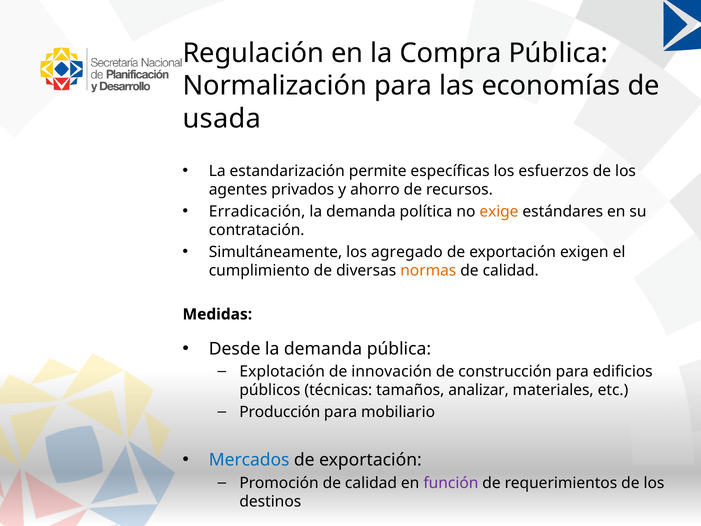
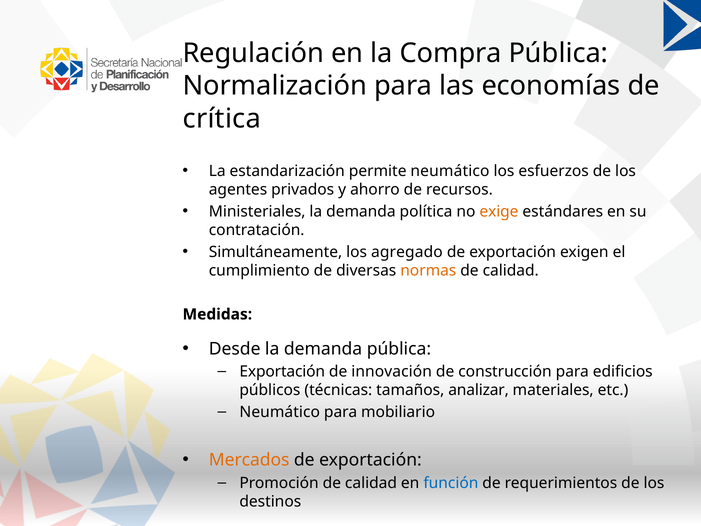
usada: usada -> crítica
permite específicas: específicas -> neumático
Erradicación: Erradicación -> Ministeriales
Explotación at (282, 371): Explotación -> Exportación
Producción at (280, 412): Producción -> Neumático
Mercados colour: blue -> orange
función colour: purple -> blue
